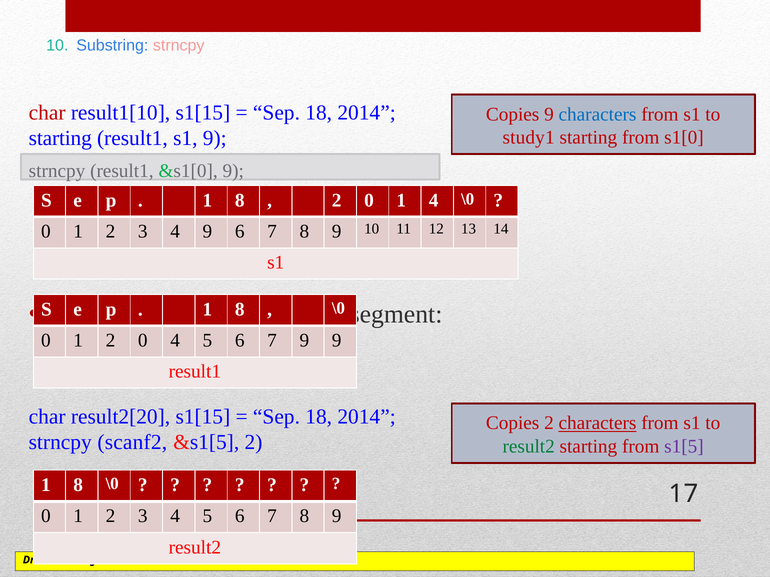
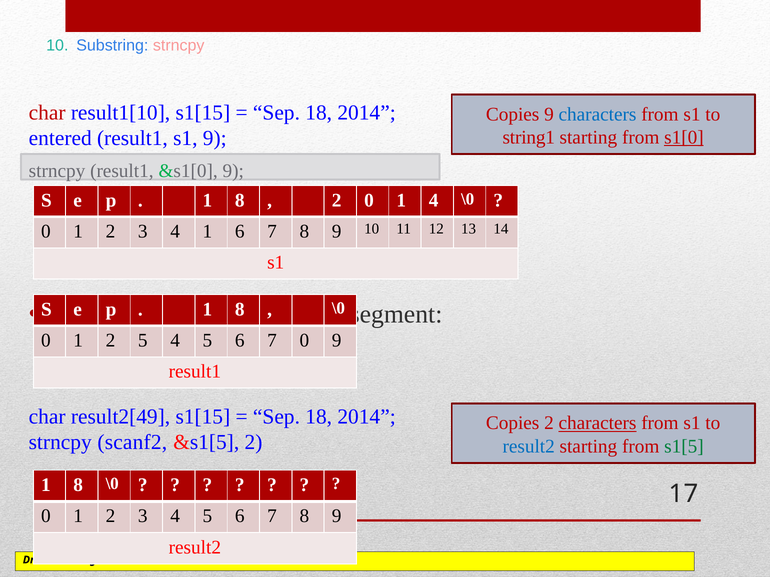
study1: study1 -> string1
s1[0 underline: none -> present
starting at (60, 138): starting -> entered
4 9: 9 -> 1
1 2 0: 0 -> 5
7 9: 9 -> 0
result2[20: result2[20 -> result2[49
result2 at (529, 447) colour: green -> blue
s1[5 colour: purple -> green
